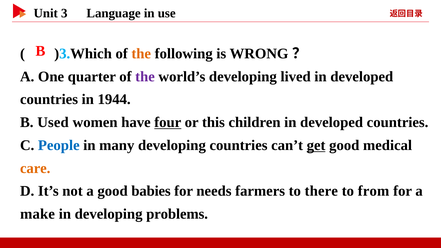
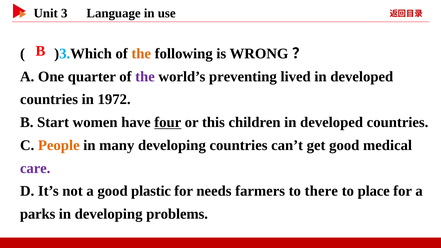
world’s developing: developing -> preventing
1944: 1944 -> 1972
Used: Used -> Start
People colour: blue -> orange
get underline: present -> none
care colour: orange -> purple
babies: babies -> plastic
from: from -> place
make: make -> parks
